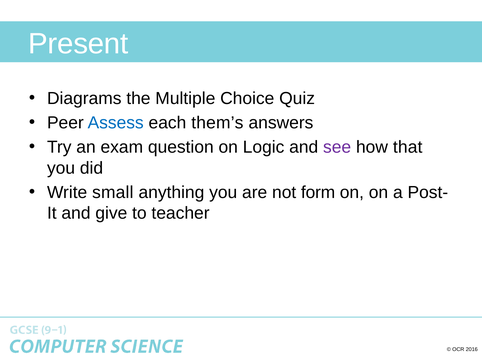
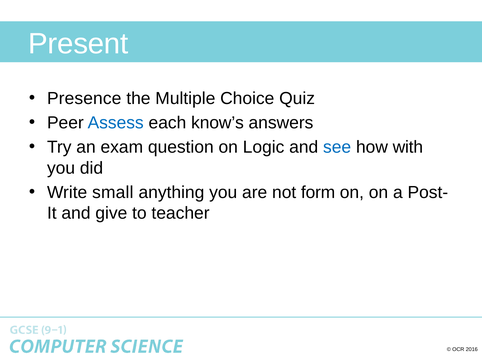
Diagrams: Diagrams -> Presence
them’s: them’s -> know’s
see colour: purple -> blue
that: that -> with
